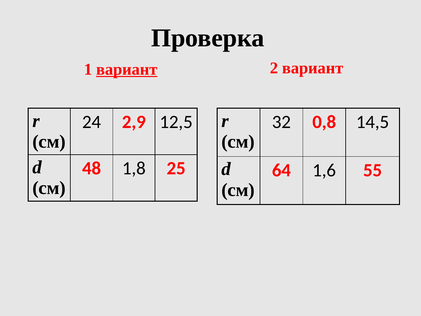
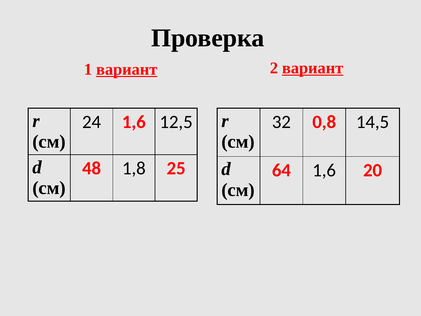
вариант at (313, 68) underline: none -> present
24 2,9: 2,9 -> 1,6
55: 55 -> 20
